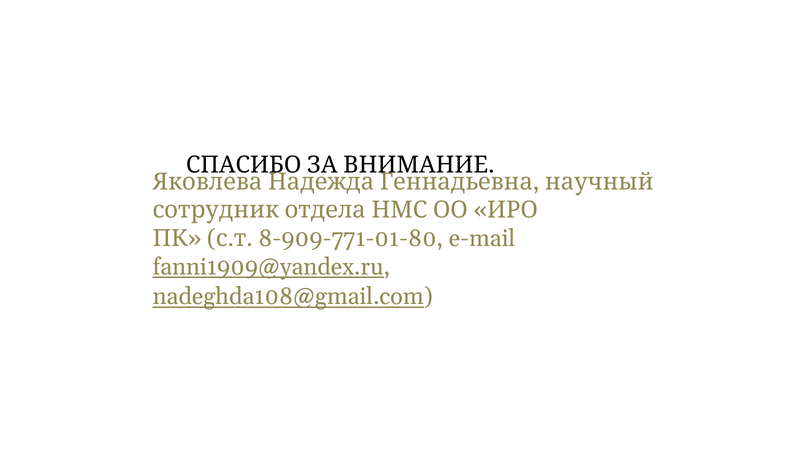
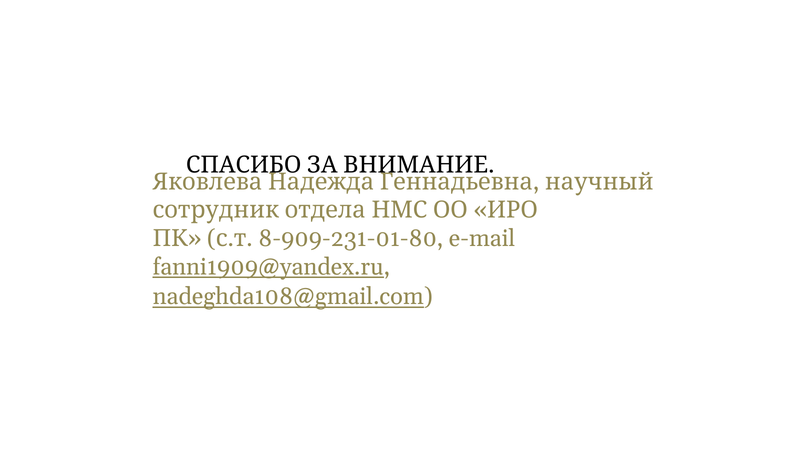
8-909-771-01-80: 8-909-771-01-80 -> 8-909-231-01-80
